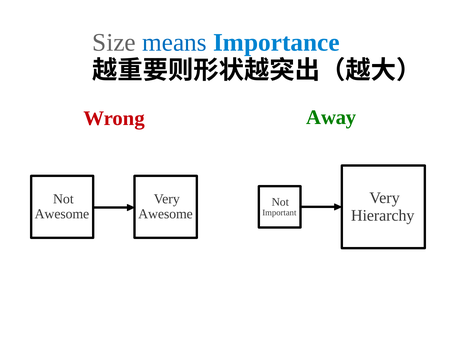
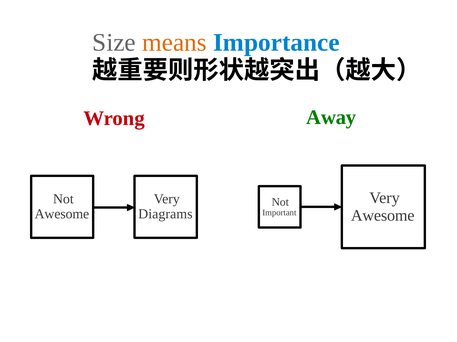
means colour: blue -> orange
Awesome at (165, 214): Awesome -> Diagrams
Hierarchy at (383, 216): Hierarchy -> Awesome
